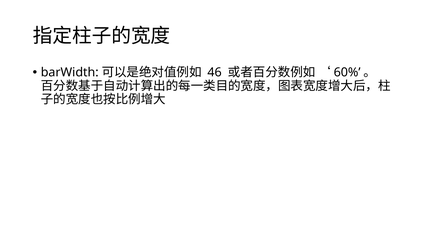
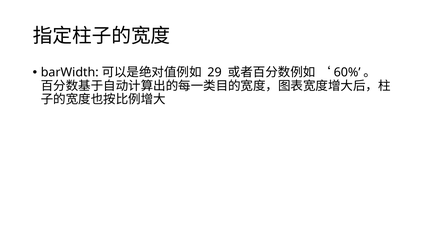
46: 46 -> 29
